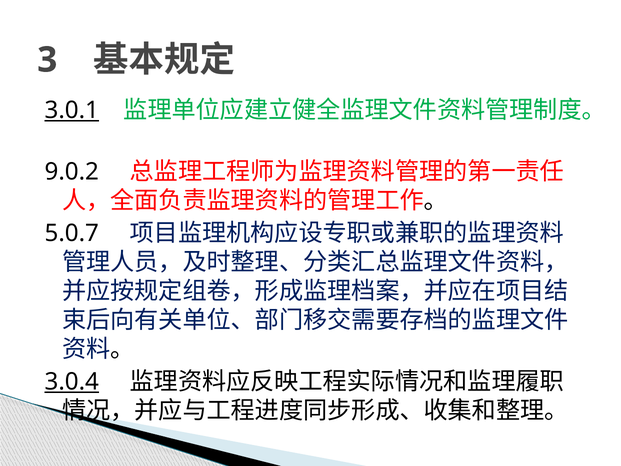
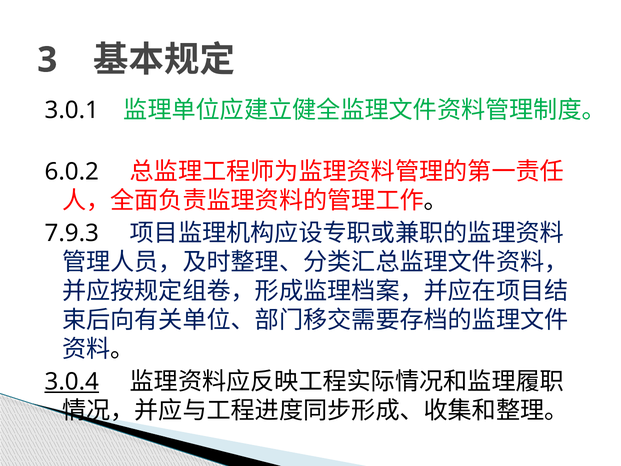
3.0.1 underline: present -> none
9.0.2: 9.0.2 -> 6.0.2
5.0.7: 5.0.7 -> 7.9.3
